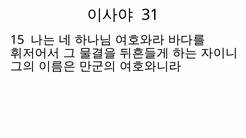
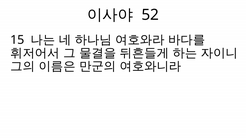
31: 31 -> 52
